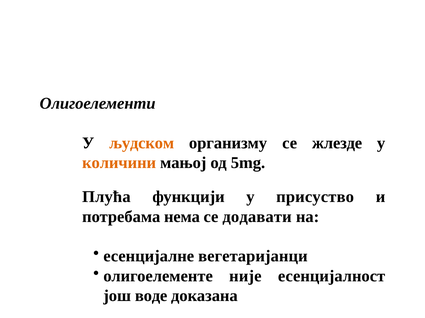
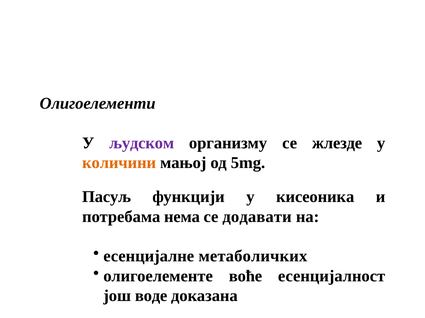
људском colour: orange -> purple
Плућа: Плућа -> Пасуљ
присуство: присуство -> кисеоника
вегетаријанци: вегетаријанци -> метаболичких
није: није -> воће
